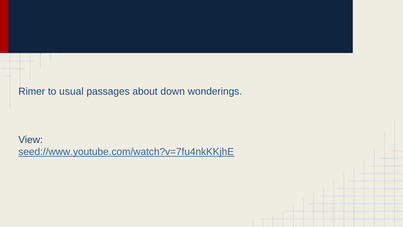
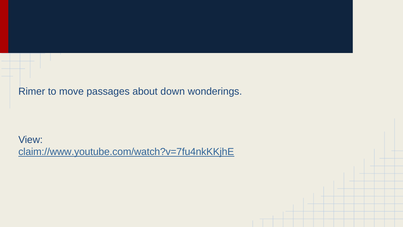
usual: usual -> move
seed://www.youtube.com/watch?v=7fu4nkKKjhE: seed://www.youtube.com/watch?v=7fu4nkKKjhE -> claim://www.youtube.com/watch?v=7fu4nkKKjhE
